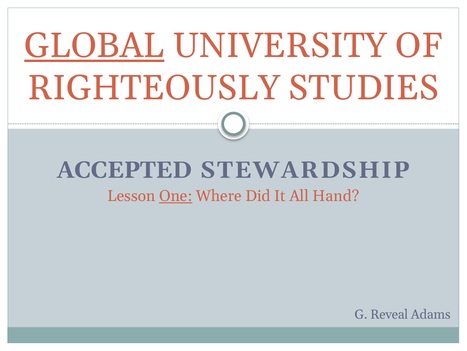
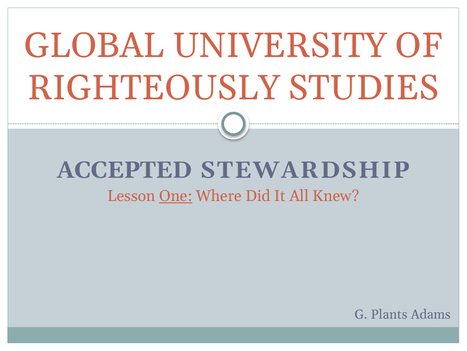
GLOBAL underline: present -> none
Hand: Hand -> Knew
Reveal: Reveal -> Plants
